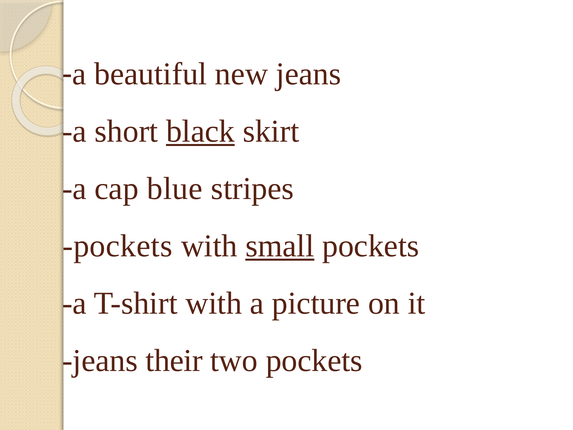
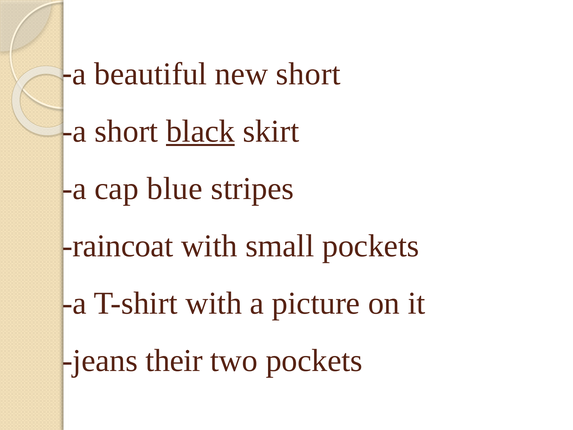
new jeans: jeans -> short
pockets at (117, 246): pockets -> raincoat
small underline: present -> none
